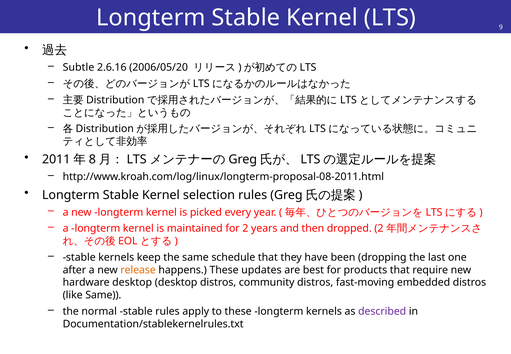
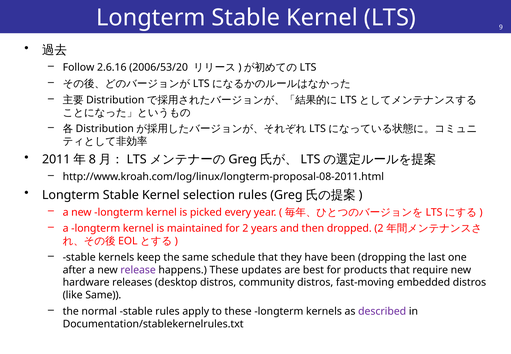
Subtle: Subtle -> Follow
2006/05/20: 2006/05/20 -> 2006/53/20
release colour: orange -> purple
hardware desktop: desktop -> releases
